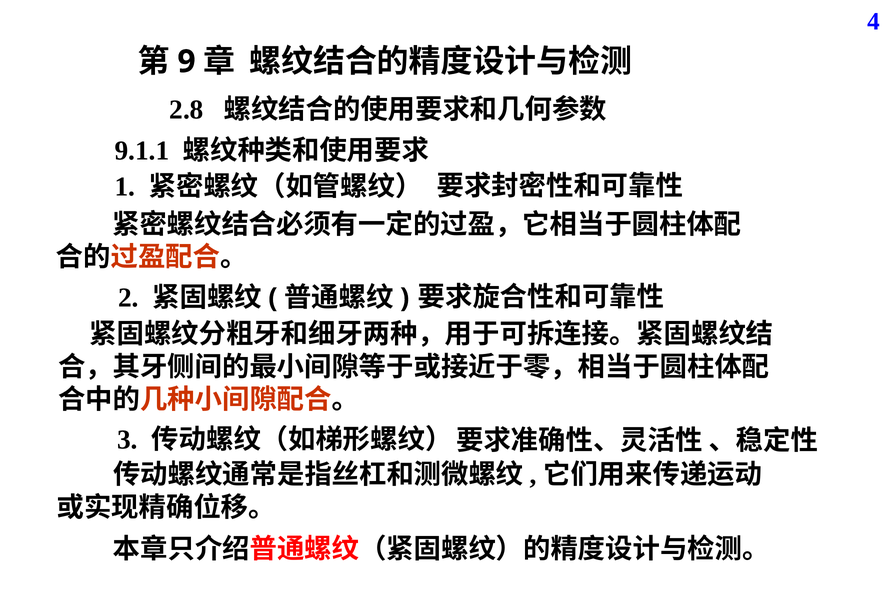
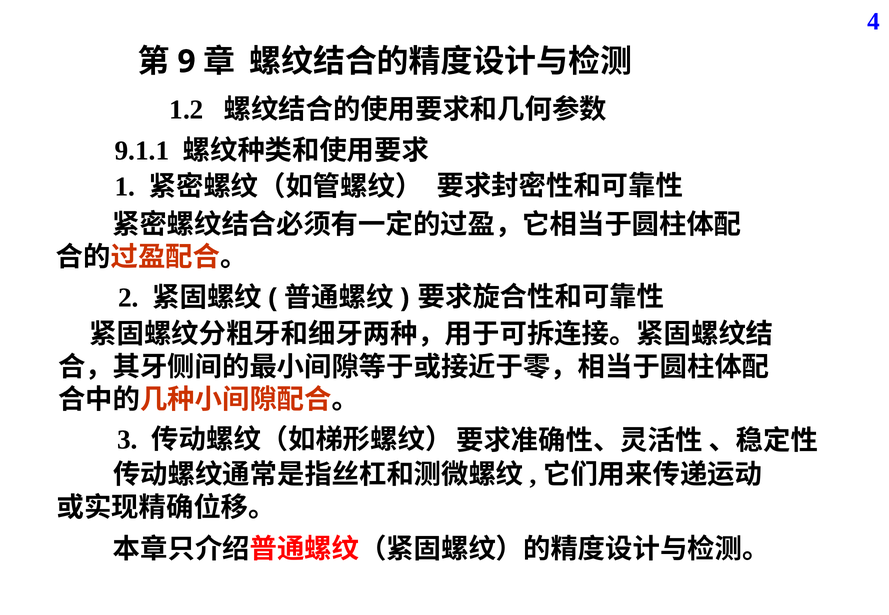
2.8: 2.8 -> 1.2
